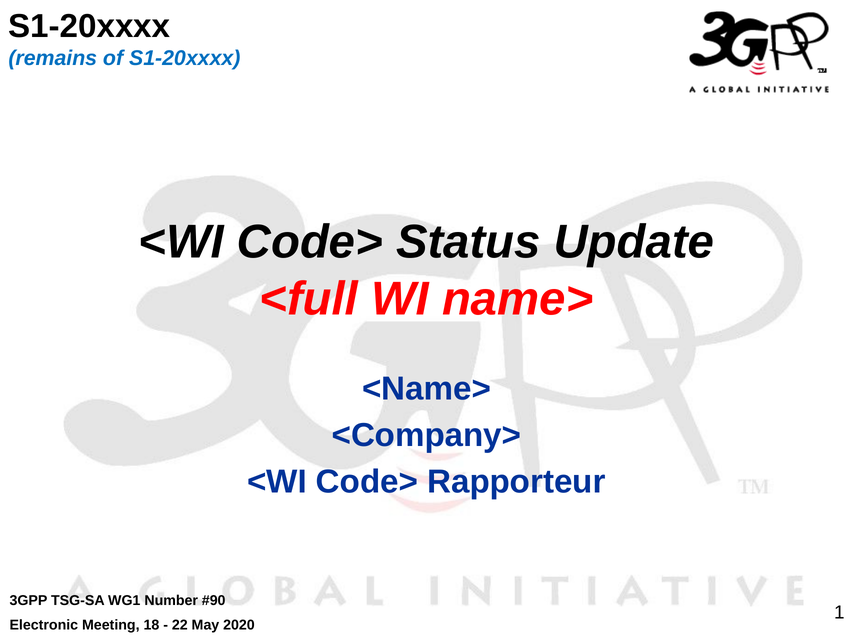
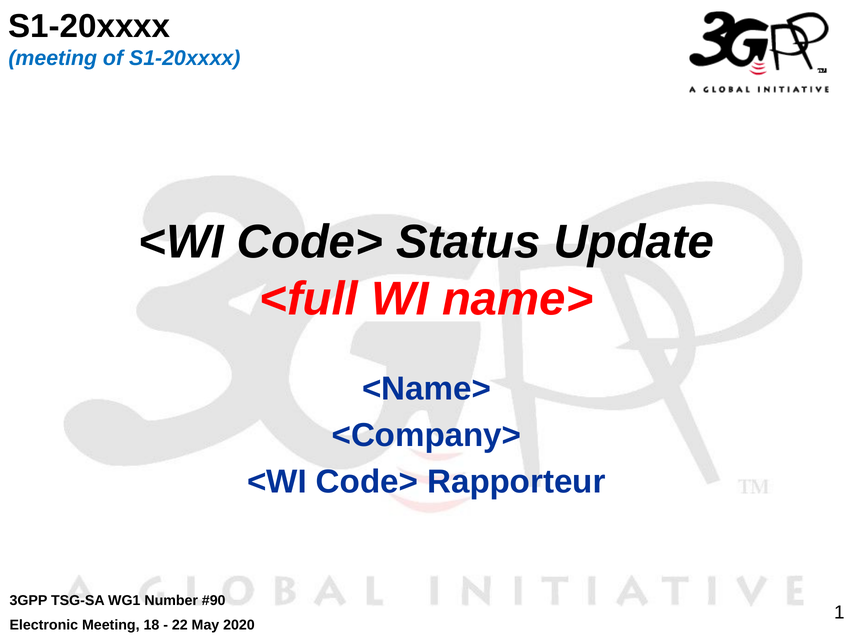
remains at (53, 58): remains -> meeting
